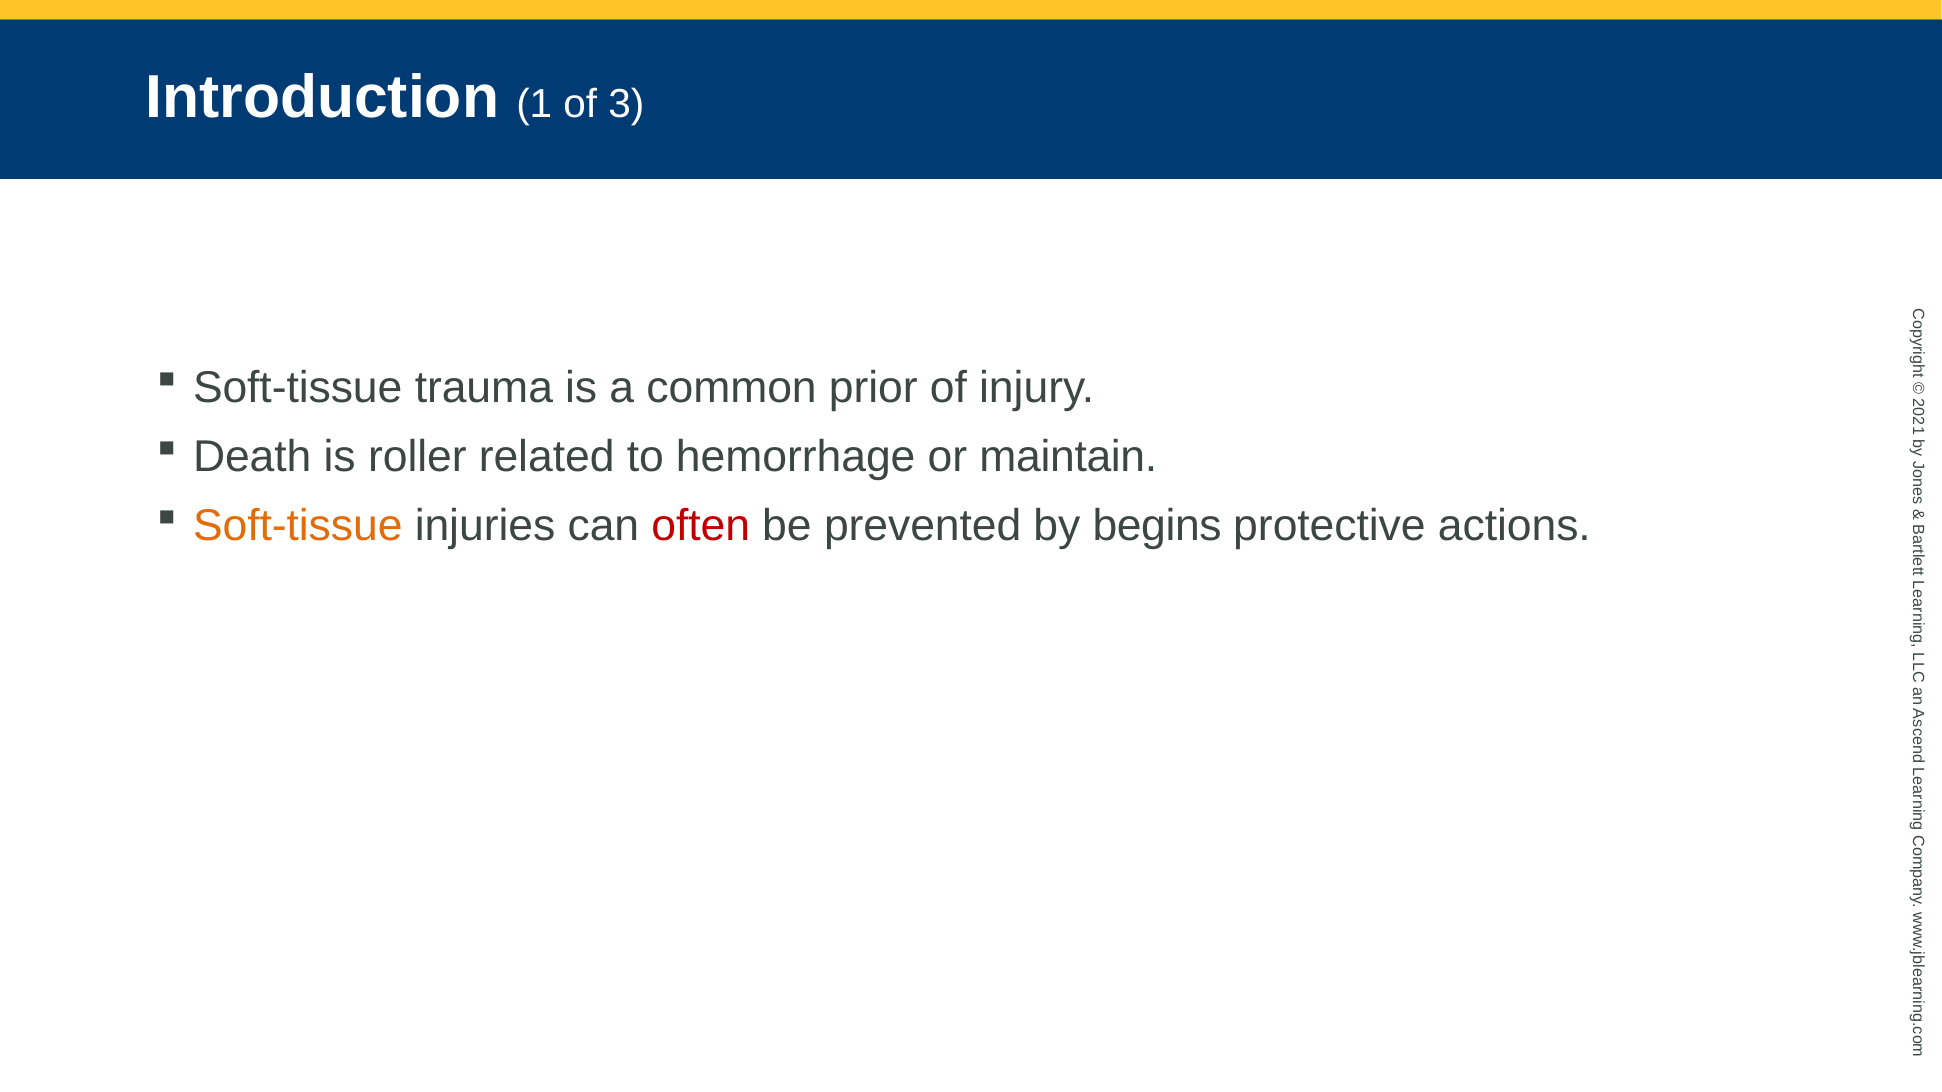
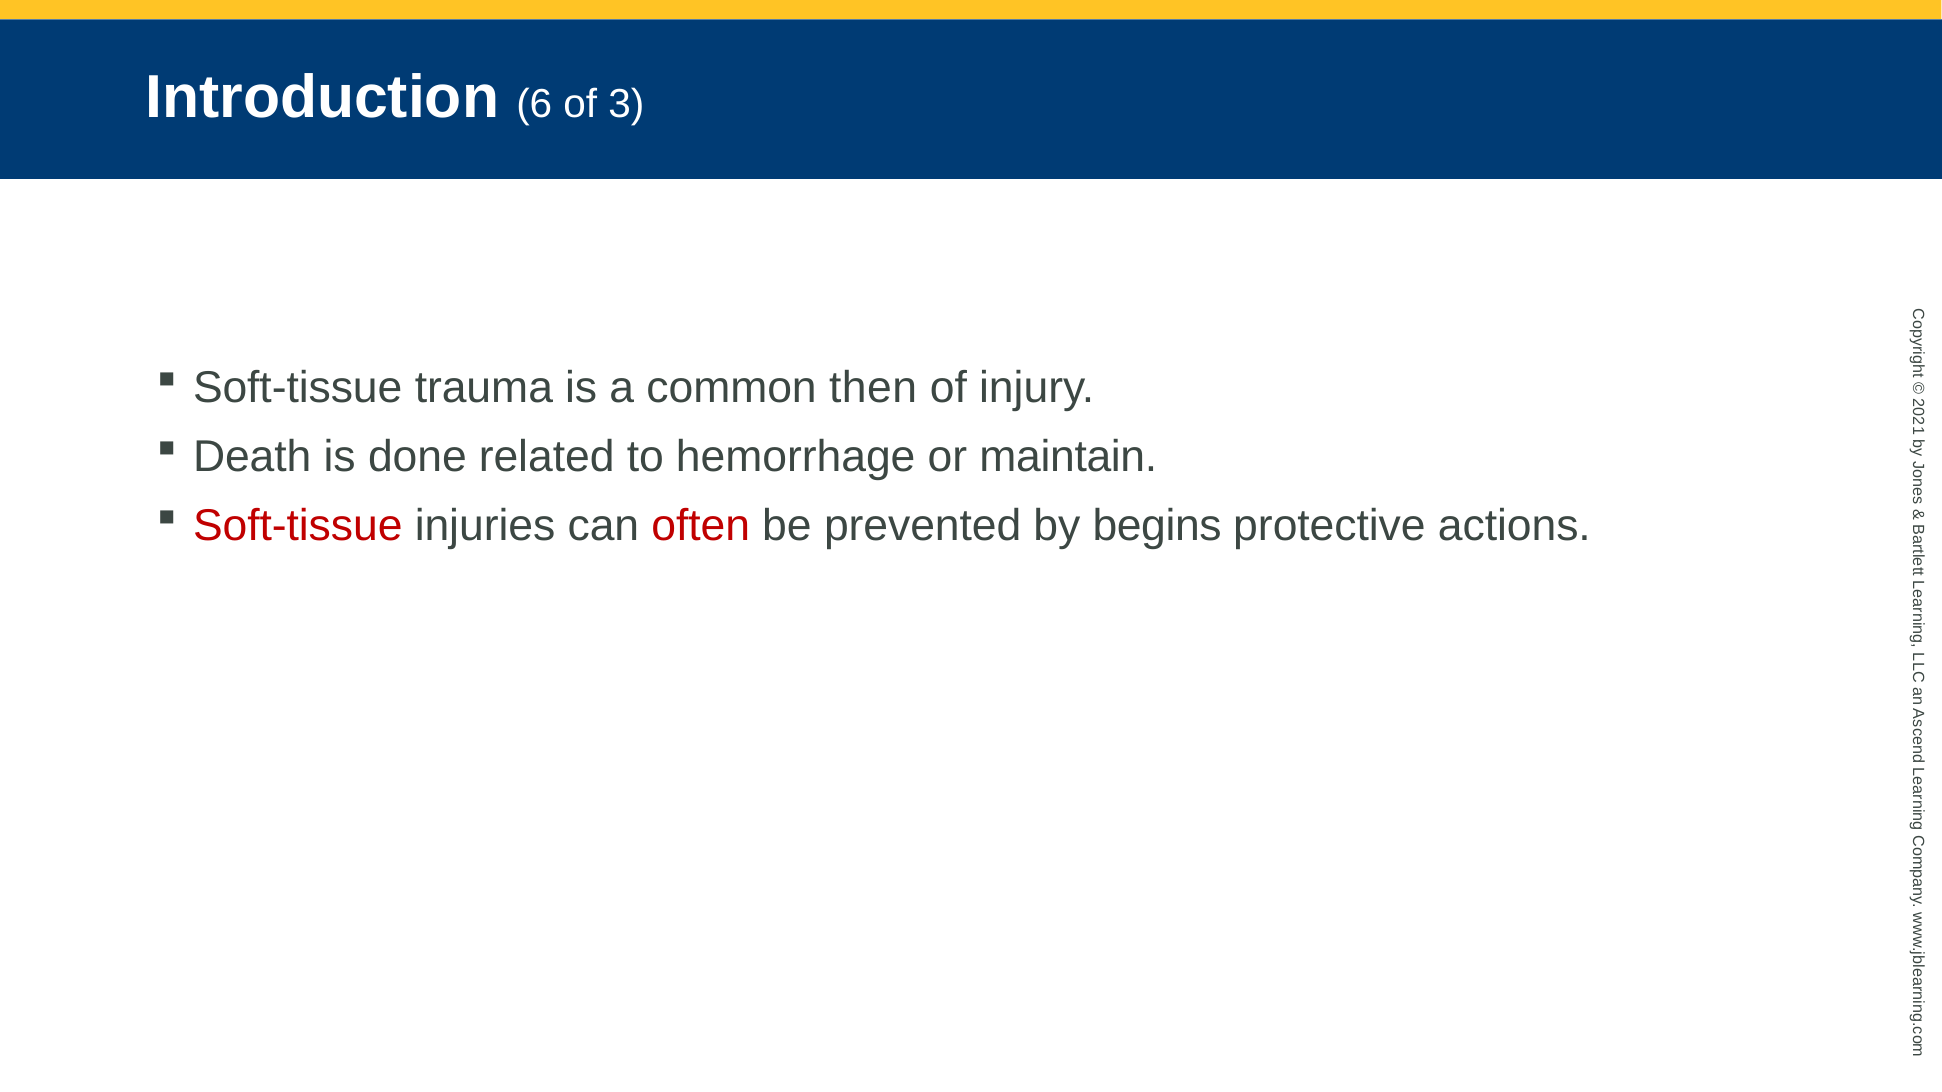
Introduction 1: 1 -> 6
prior: prior -> then
roller: roller -> done
Soft-tissue at (298, 526) colour: orange -> red
